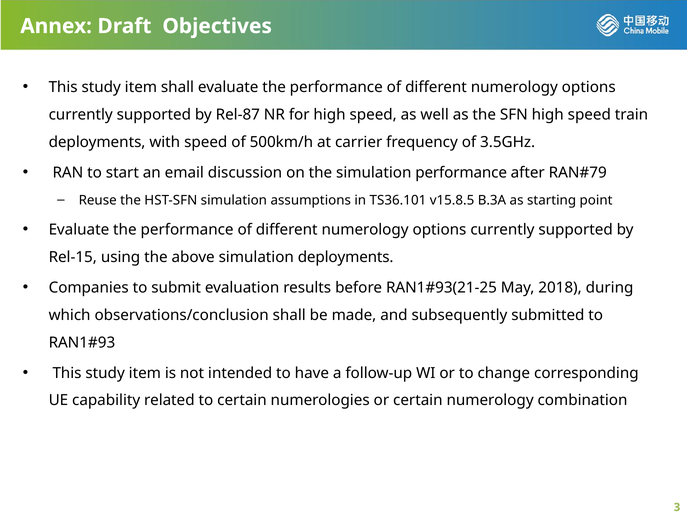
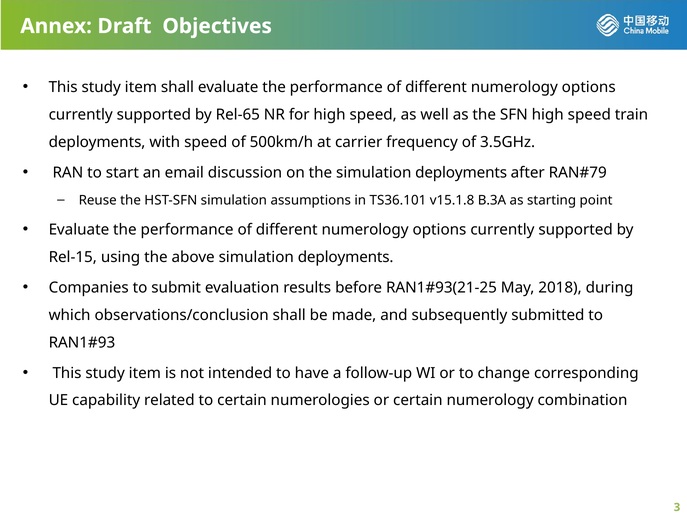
Rel-87: Rel-87 -> Rel-65
the simulation performance: performance -> deployments
v15.8.5: v15.8.5 -> v15.1.8
